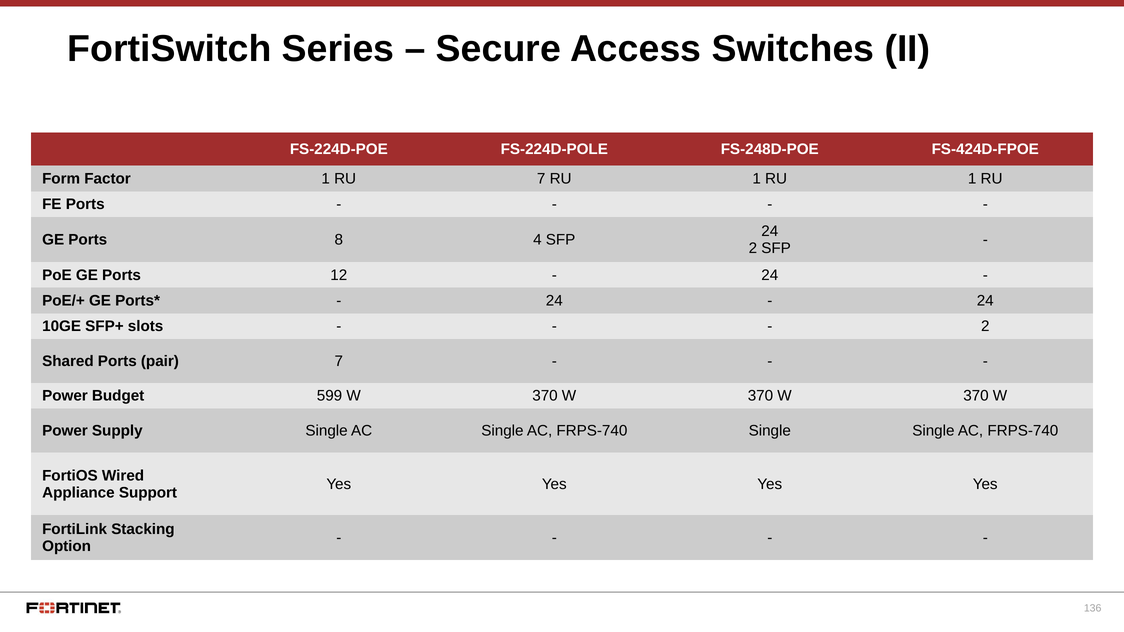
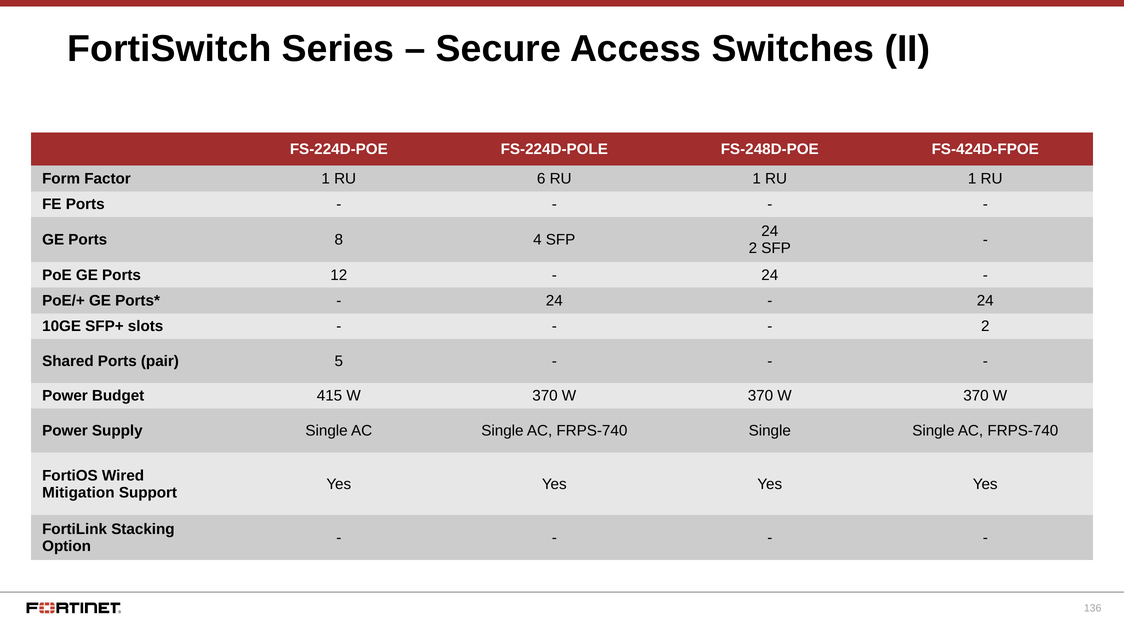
RU 7: 7 -> 6
pair 7: 7 -> 5
599: 599 -> 415
Appliance: Appliance -> Mitigation
